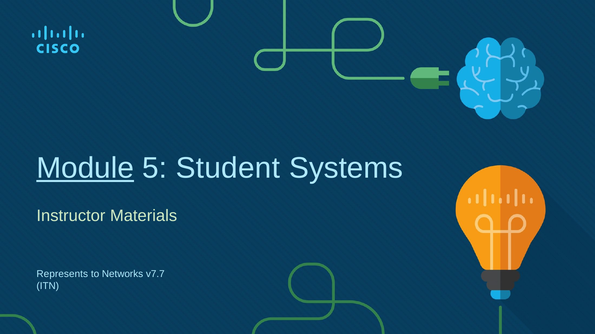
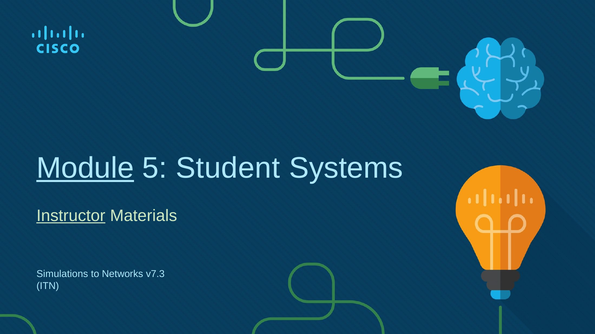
Instructor underline: none -> present
Represents: Represents -> Simulations
v7.7: v7.7 -> v7.3
